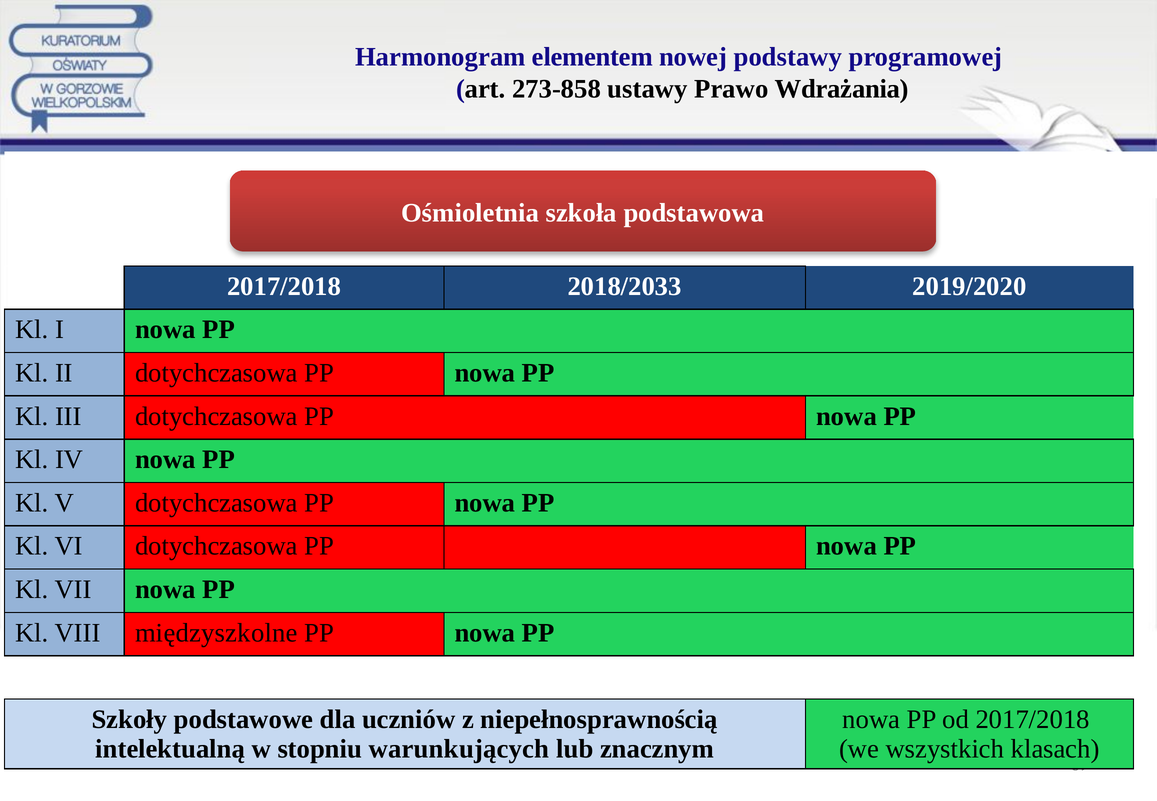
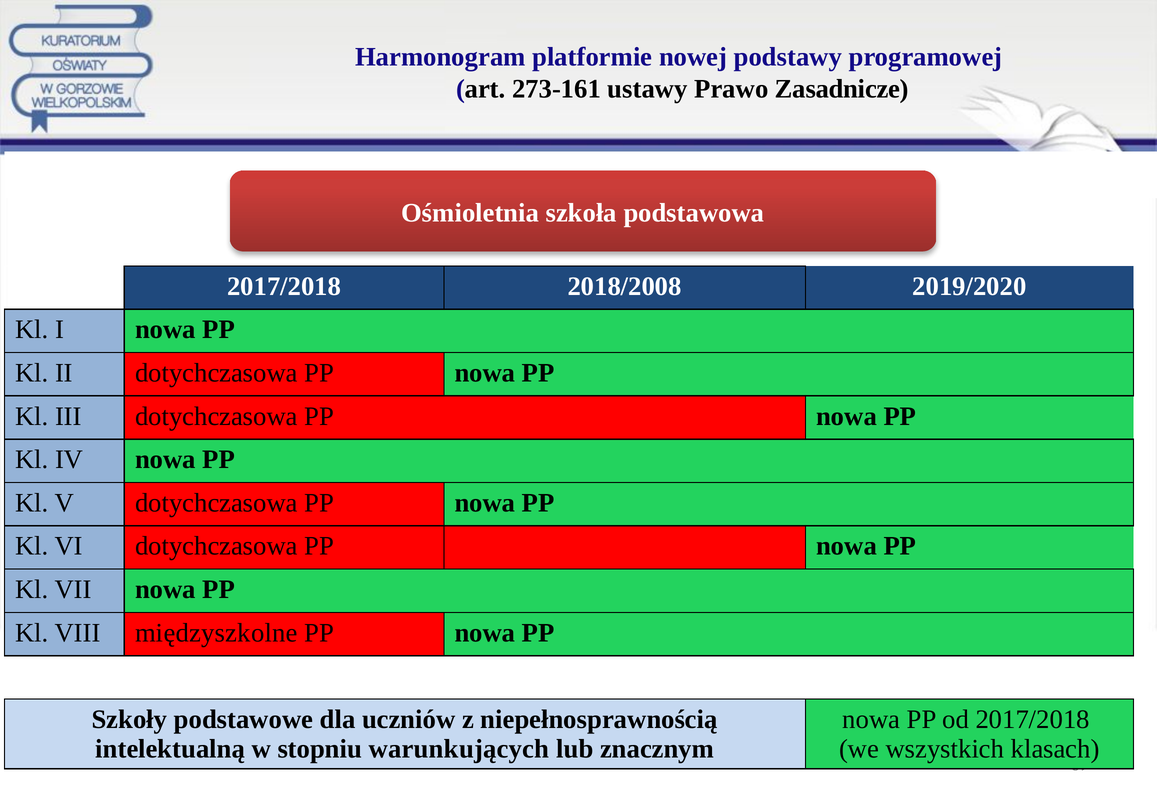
elementem: elementem -> platformie
273-858: 273-858 -> 273-161
Wdrażania: Wdrażania -> Zasadnicze
2018/2033: 2018/2033 -> 2018/2008
